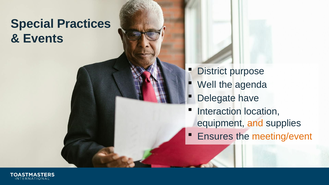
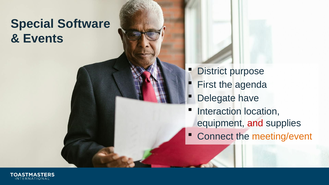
Practices: Practices -> Software
Well: Well -> First
and colour: orange -> red
Ensures: Ensures -> Connect
